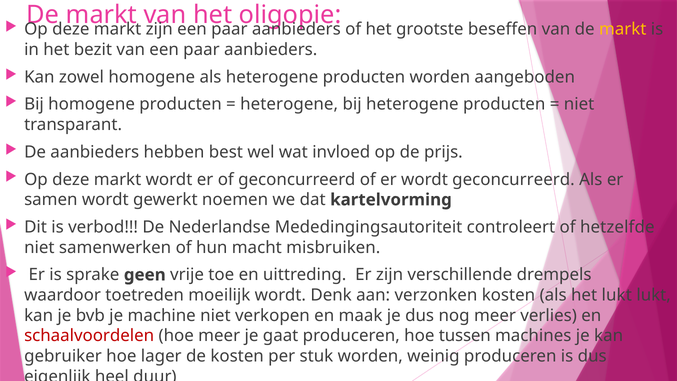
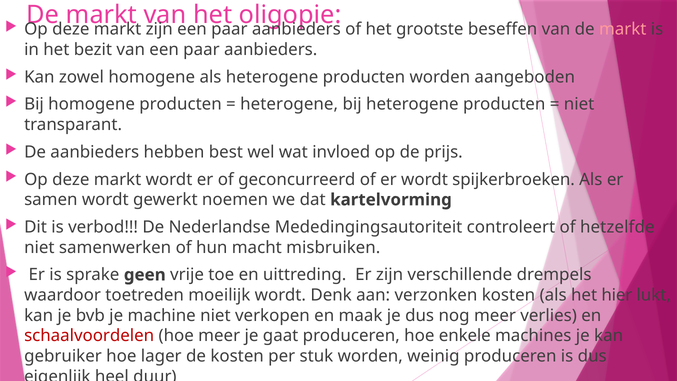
markt at (623, 29) colour: yellow -> pink
wordt geconcurreerd: geconcurreerd -> spijkerbroeken
het lukt: lukt -> hier
tussen: tussen -> enkele
